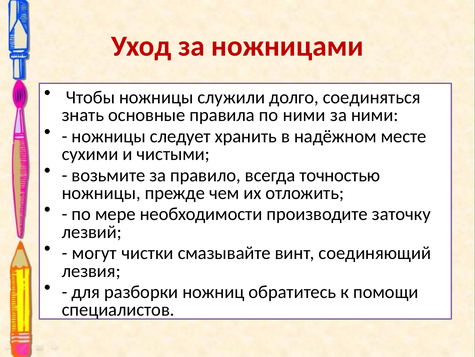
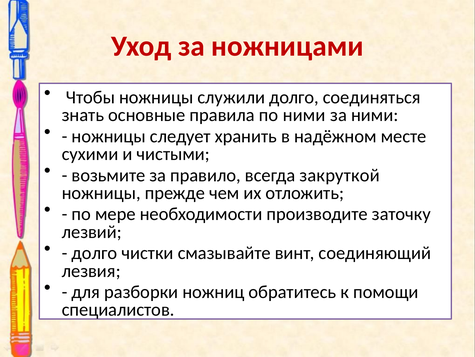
точностью: точностью -> закруткой
могут at (94, 253): могут -> долго
